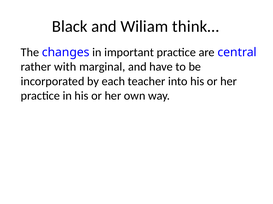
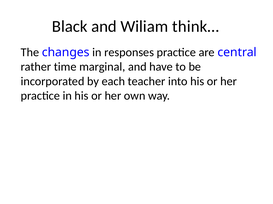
important: important -> responses
with: with -> time
